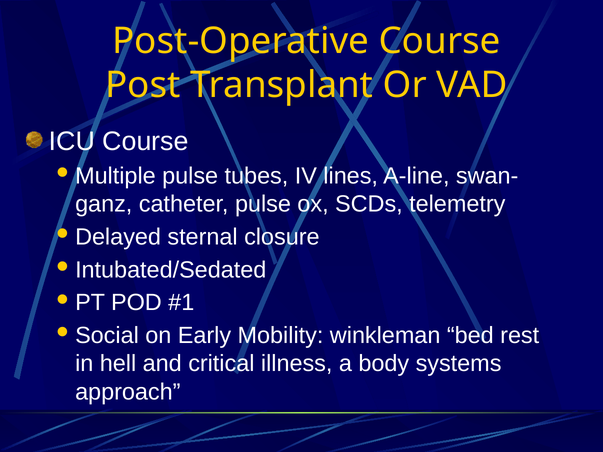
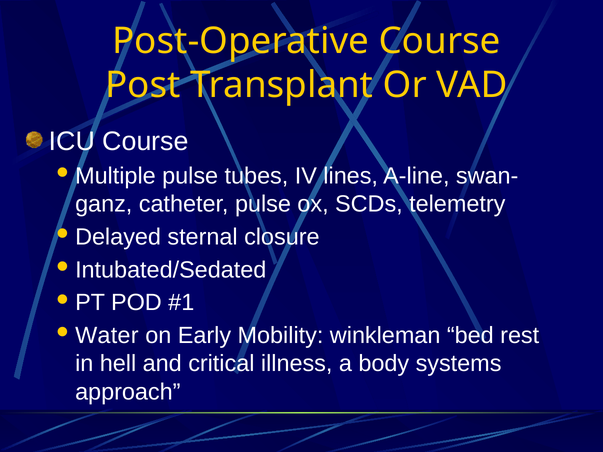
Social: Social -> Water
